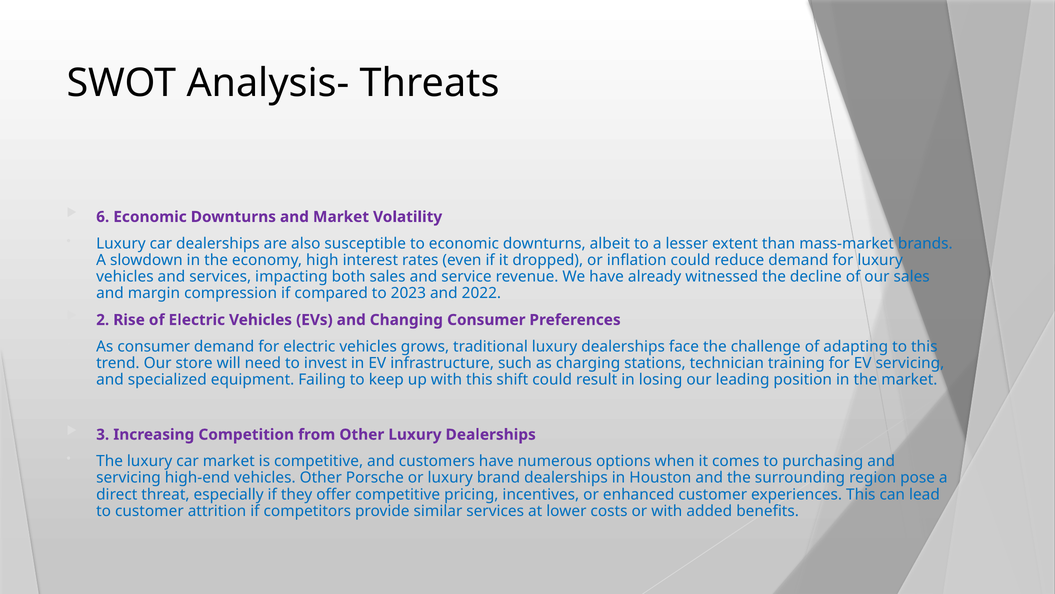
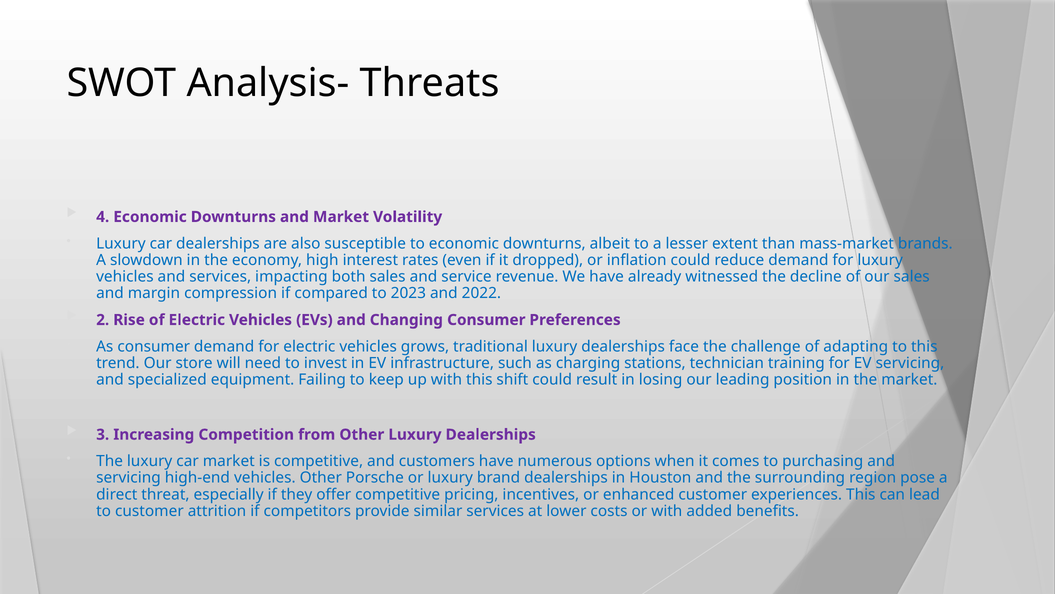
6: 6 -> 4
